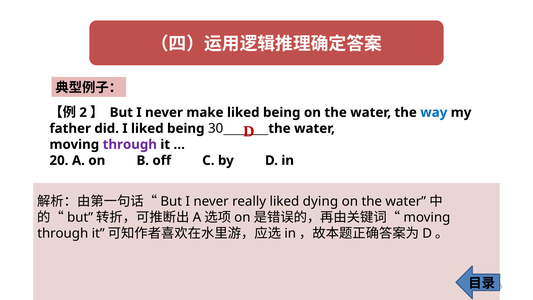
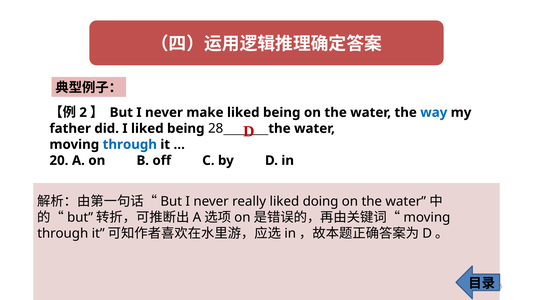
30: 30 -> 28
through at (130, 144) colour: purple -> blue
dying: dying -> doing
